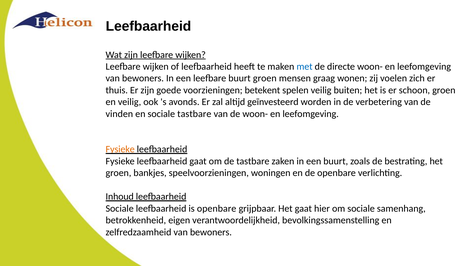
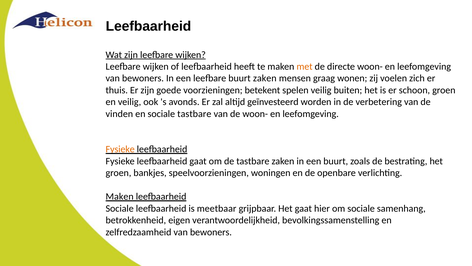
met colour: blue -> orange
buurt groen: groen -> zaken
Inhoud at (120, 196): Inhoud -> Maken
is openbare: openbare -> meetbaar
